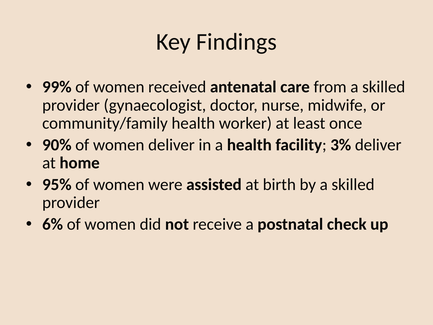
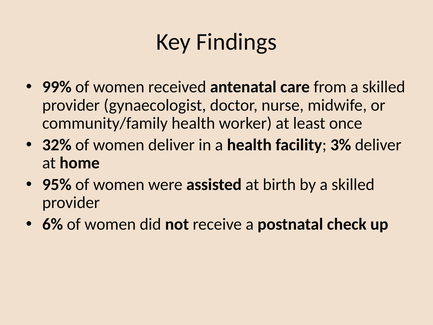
90%: 90% -> 32%
